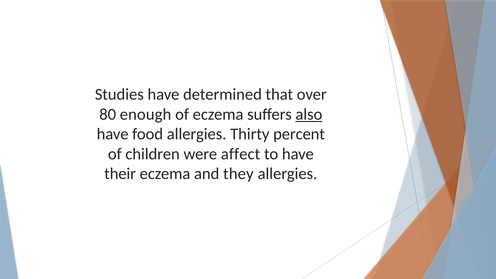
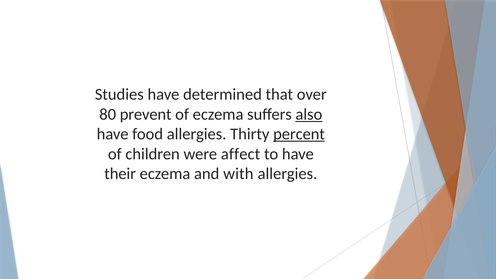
enough: enough -> prevent
percent underline: none -> present
they: they -> with
